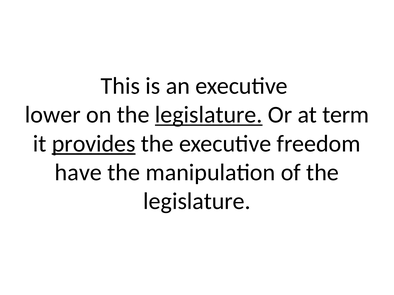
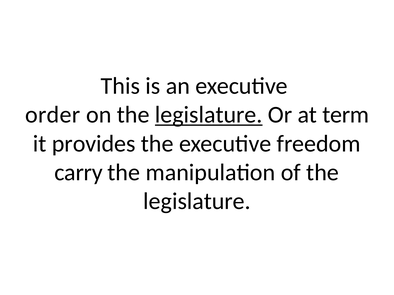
lower: lower -> order
provides underline: present -> none
have: have -> carry
